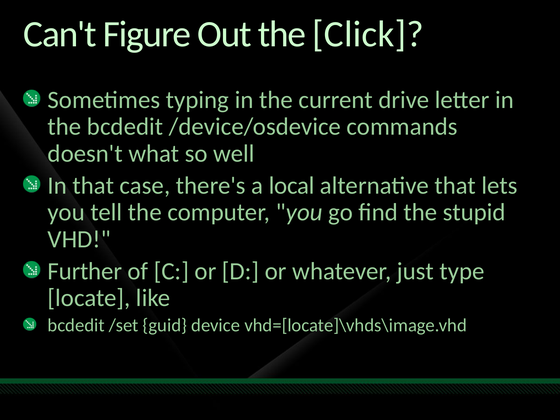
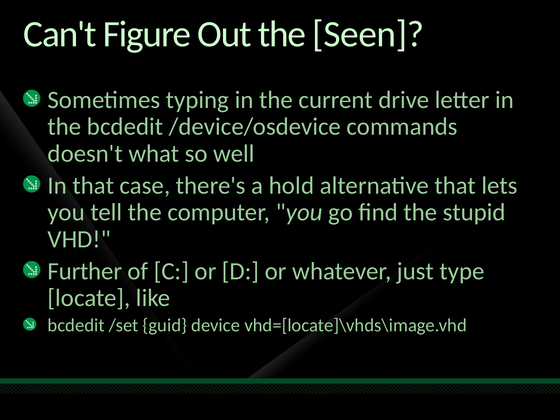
Click: Click -> Seen
local: local -> hold
